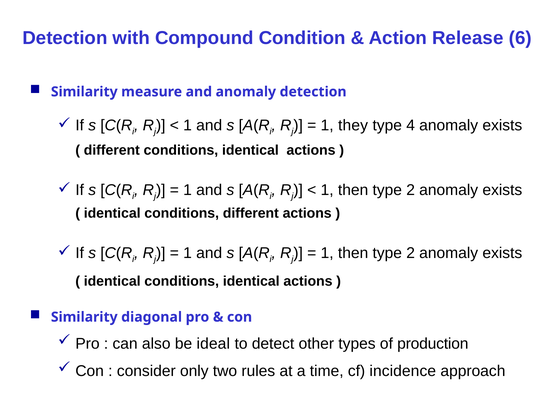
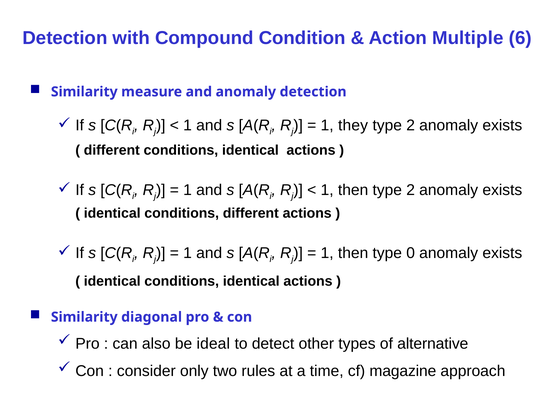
Release: Release -> Multiple
4 at (411, 125): 4 -> 2
2 at (411, 253): 2 -> 0
production: production -> alternative
incidence: incidence -> magazine
